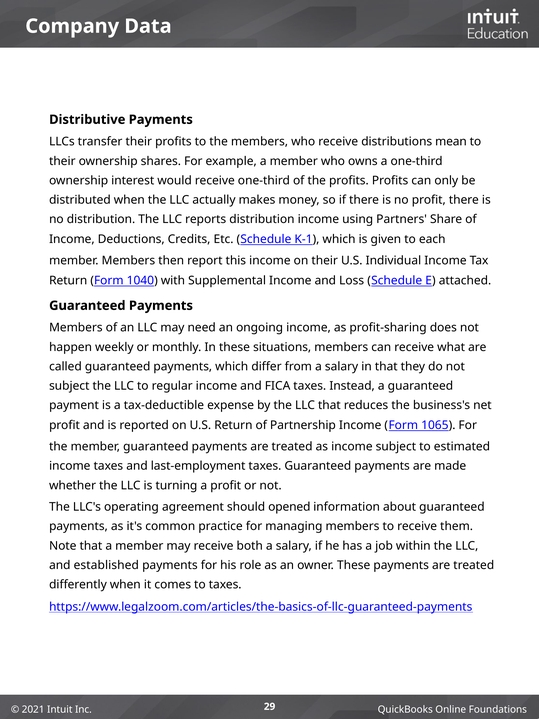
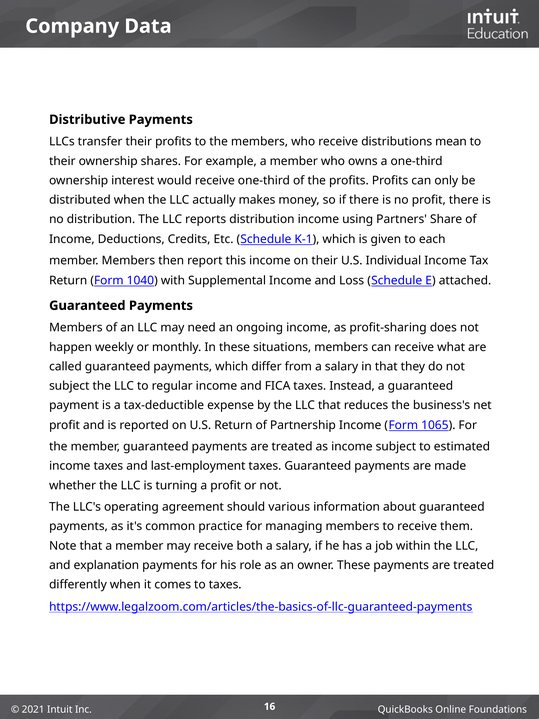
opened: opened -> various
established: established -> explanation
29: 29 -> 16
